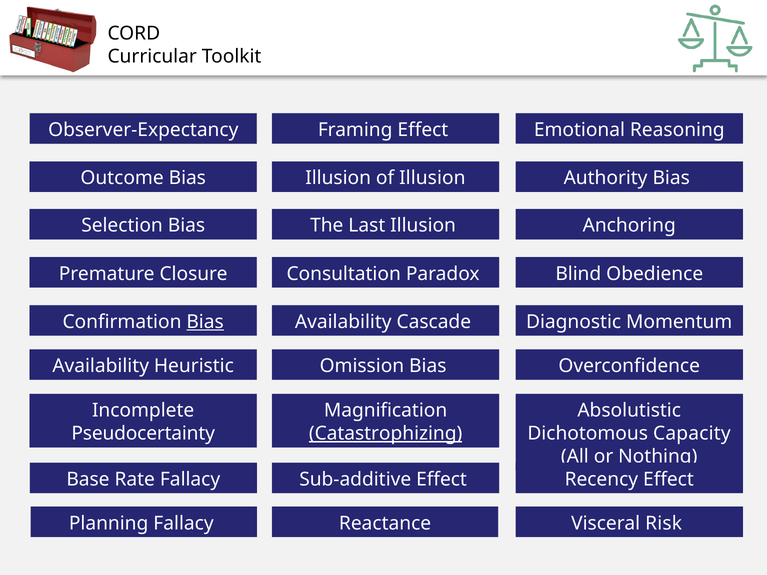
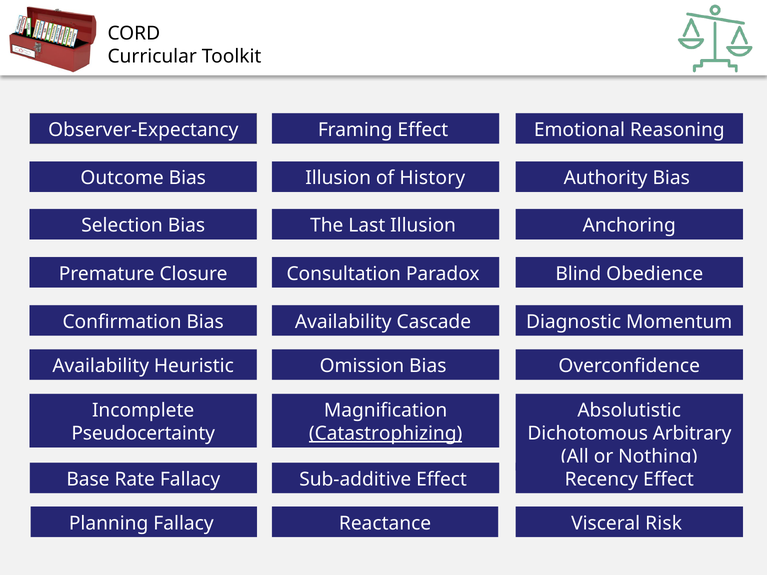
of Illusion: Illusion -> History
Bias at (205, 322) underline: present -> none
Capacity: Capacity -> Arbitrary
